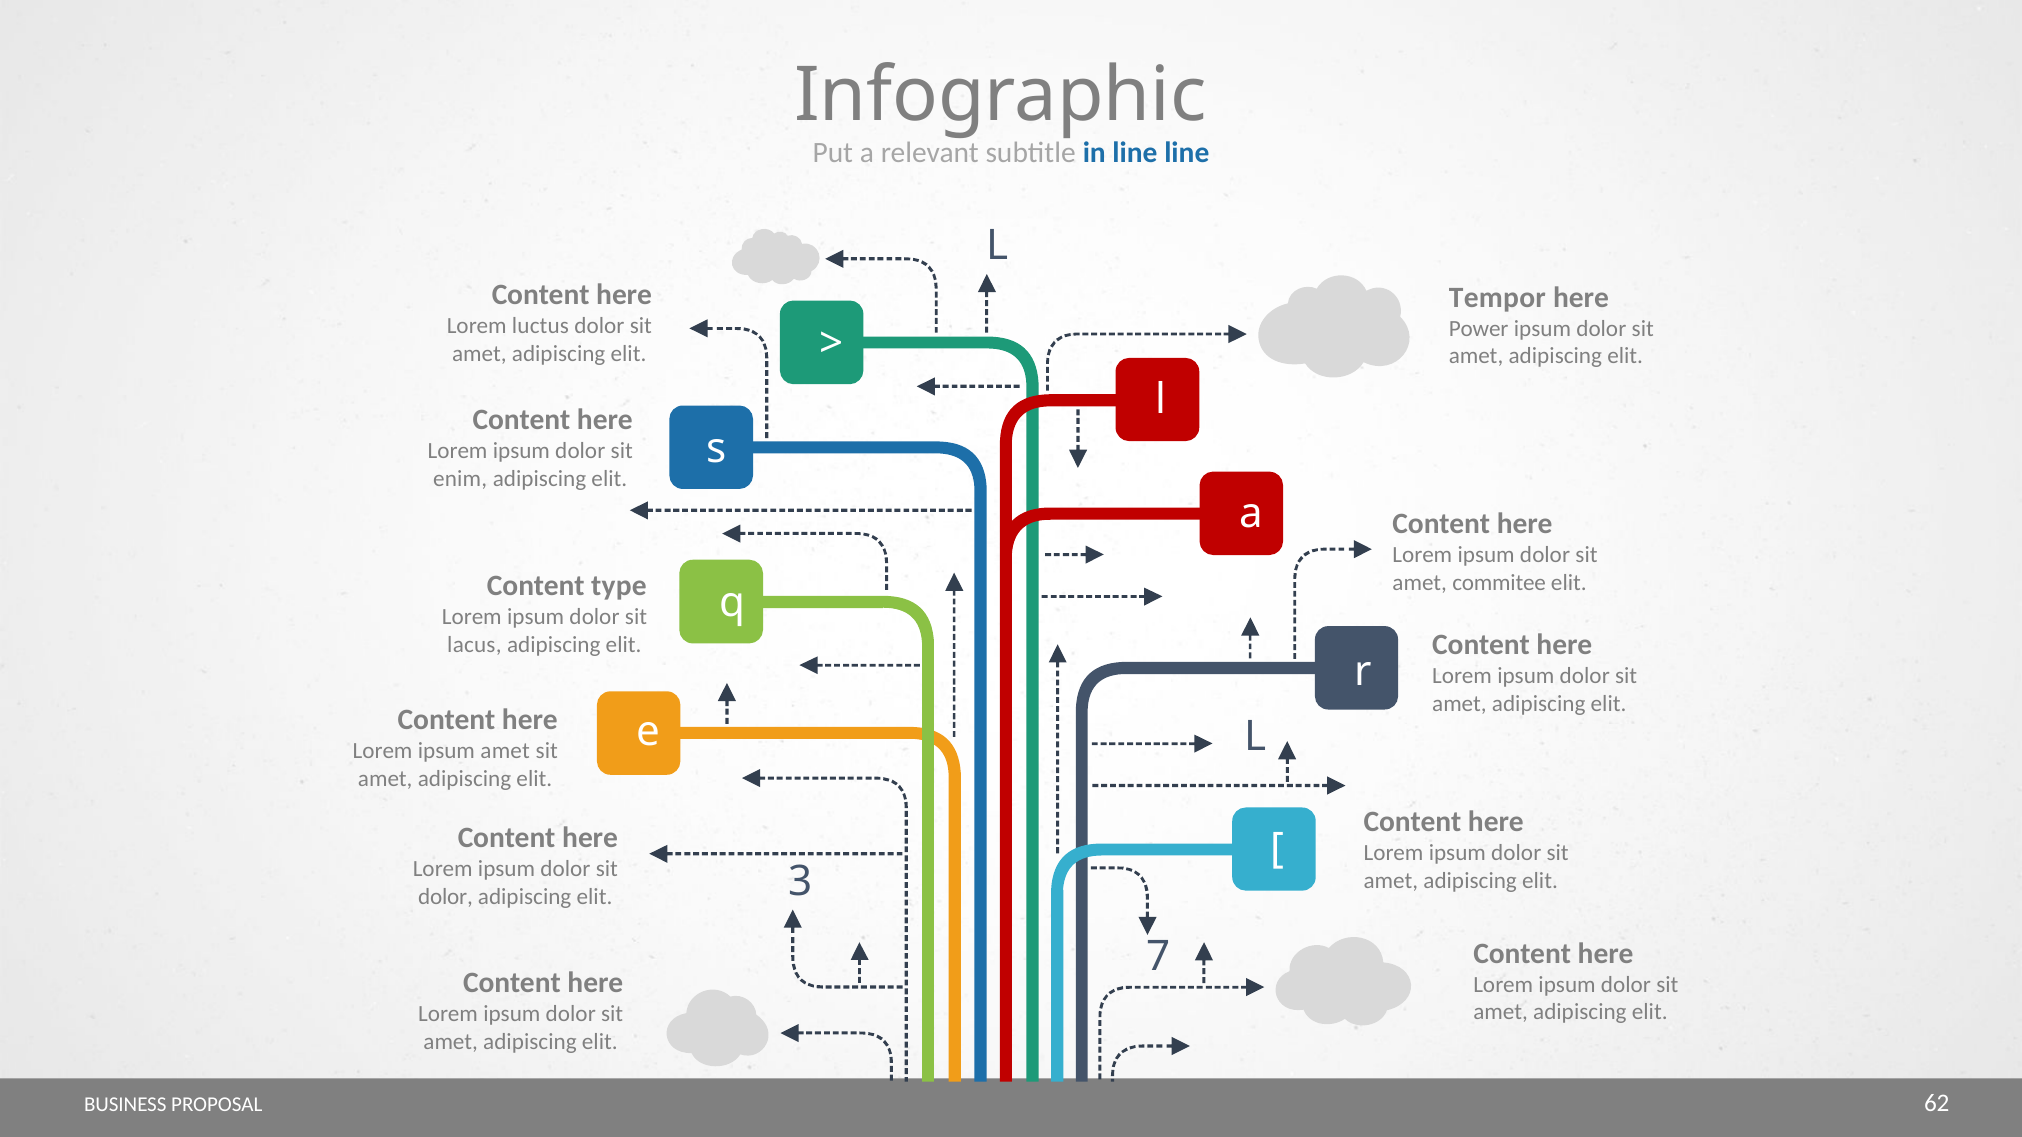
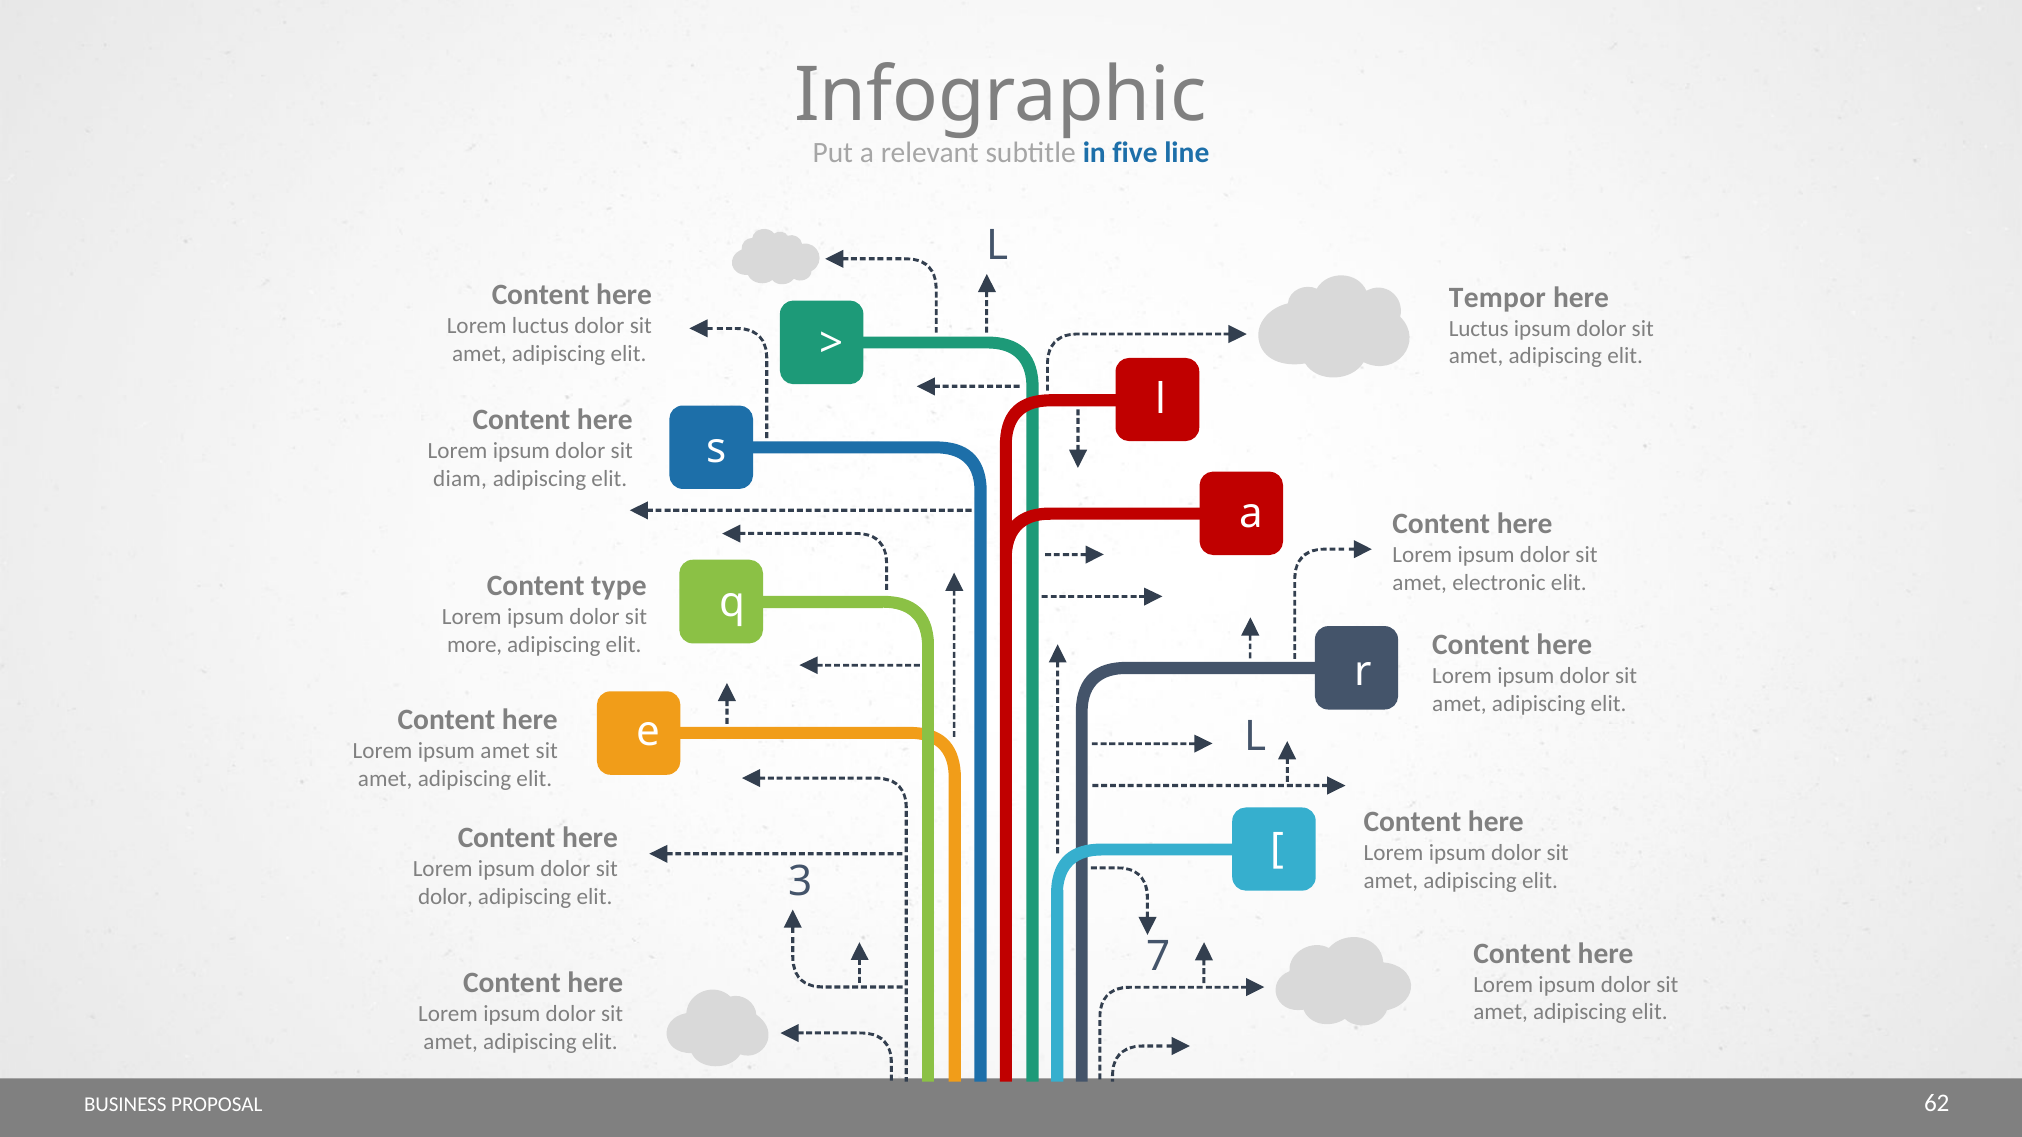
in line: line -> five
Power at (1479, 329): Power -> Luctus
enim: enim -> diam
commitee: commitee -> electronic
lacus: lacus -> more
